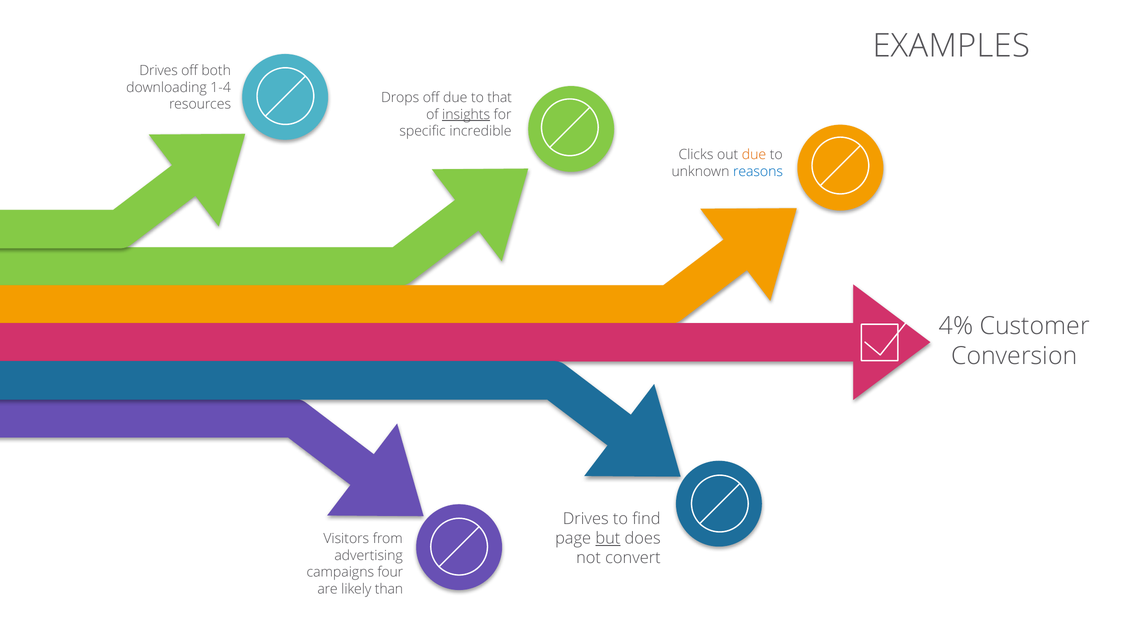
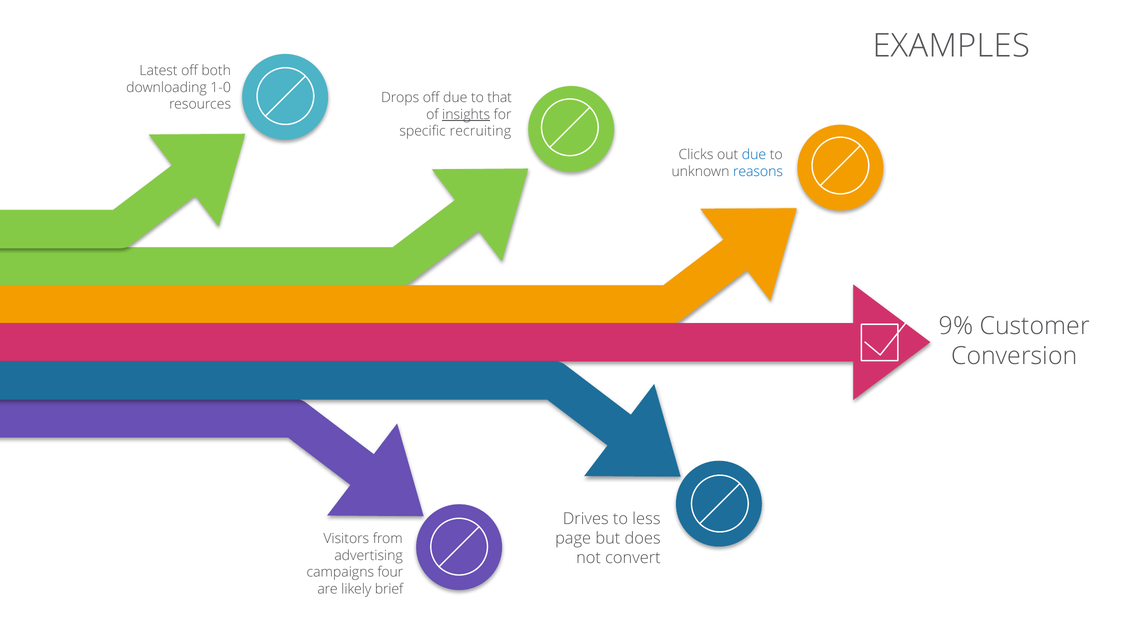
Drives at (159, 71): Drives -> Latest
1-4: 1-4 -> 1-0
incredible: incredible -> recruiting
due at (754, 155) colour: orange -> blue
4%: 4% -> 9%
find: find -> less
but underline: present -> none
than: than -> brief
